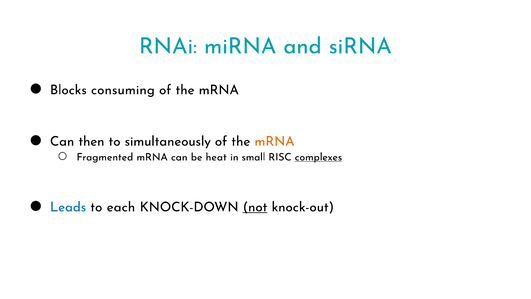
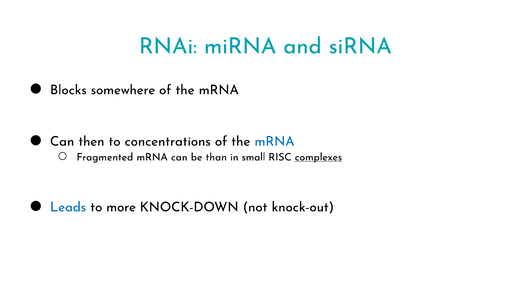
consuming: consuming -> somewhere
simultaneously: simultaneously -> concentrations
mRNA at (275, 141) colour: orange -> blue
heat: heat -> than
each: each -> more
not underline: present -> none
